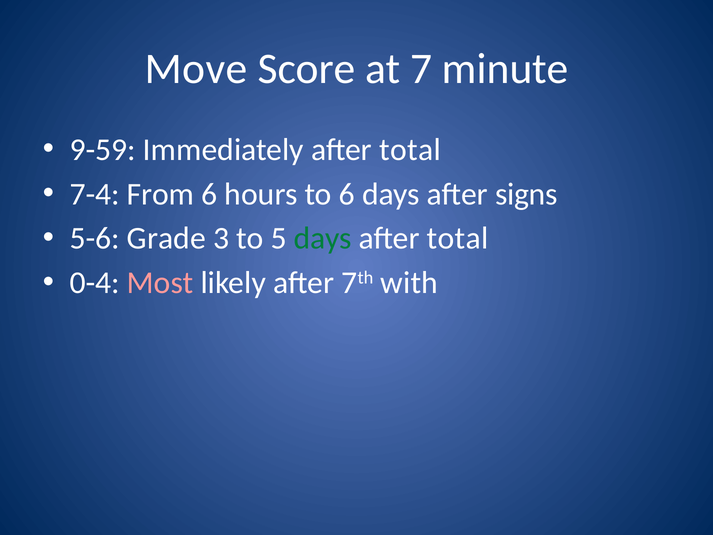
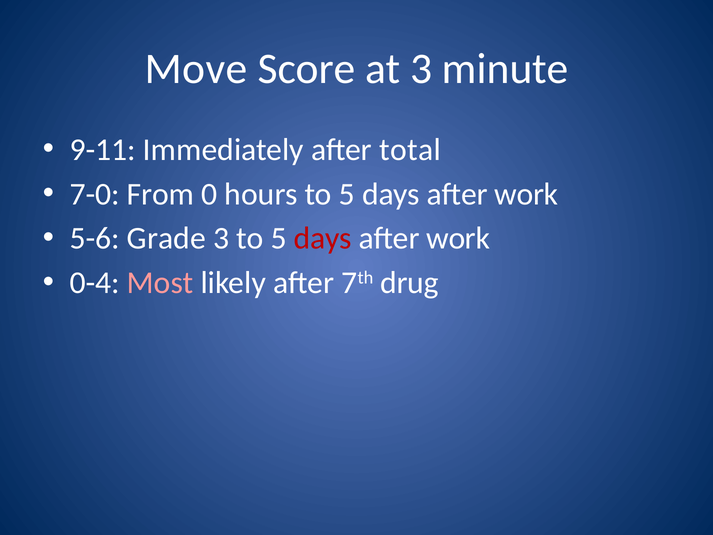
at 7: 7 -> 3
9-59: 9-59 -> 9-11
7-4: 7-4 -> 7-0
From 6: 6 -> 0
hours to 6: 6 -> 5
signs at (526, 194): signs -> work
days at (323, 238) colour: green -> red
total at (458, 238): total -> work
with: with -> drug
